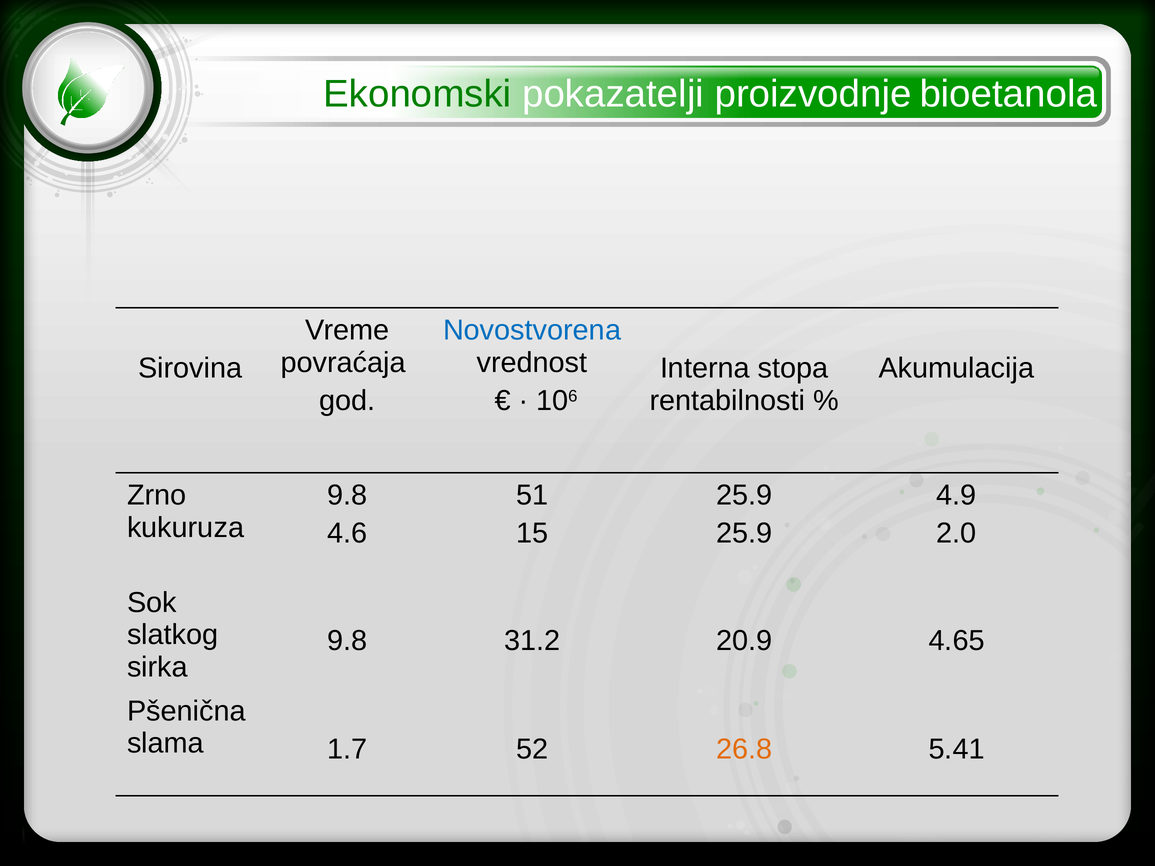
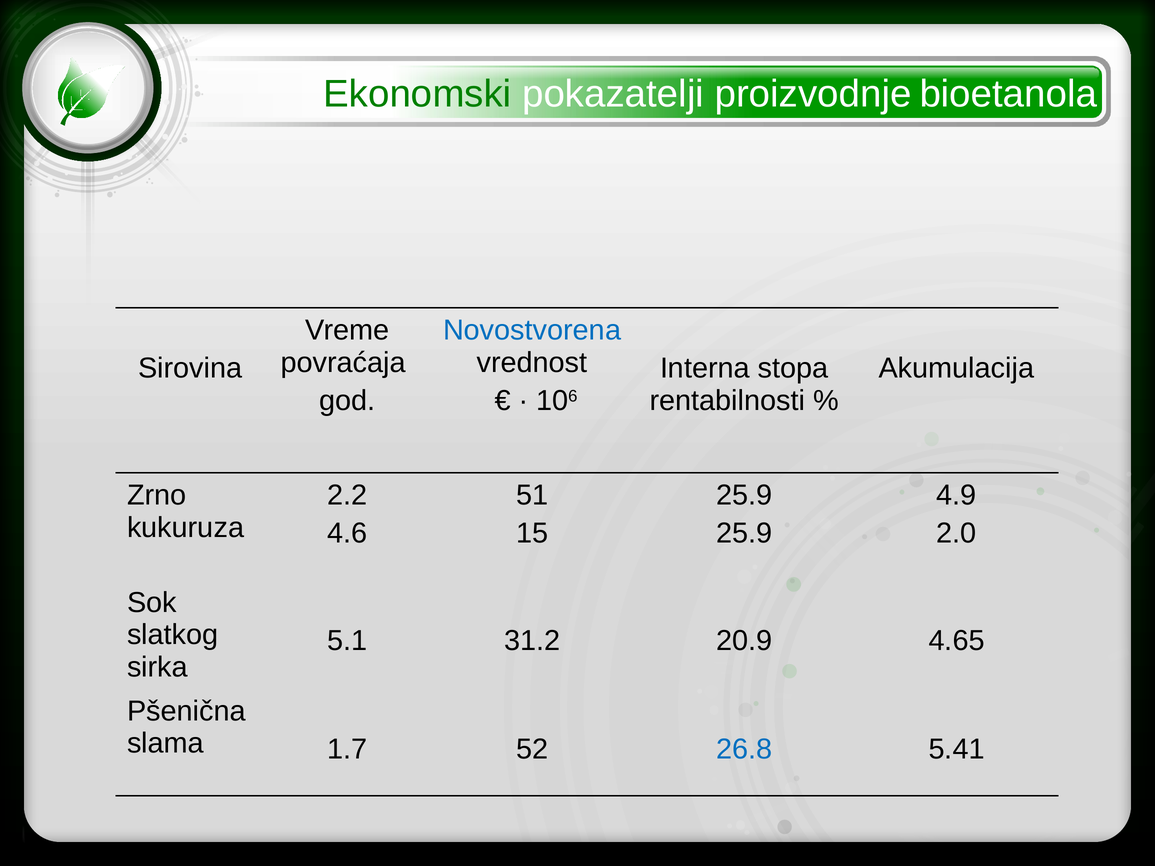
9.8 at (347, 495): 9.8 -> 2.2
9.8 at (347, 641): 9.8 -> 5.1
26.8 colour: orange -> blue
